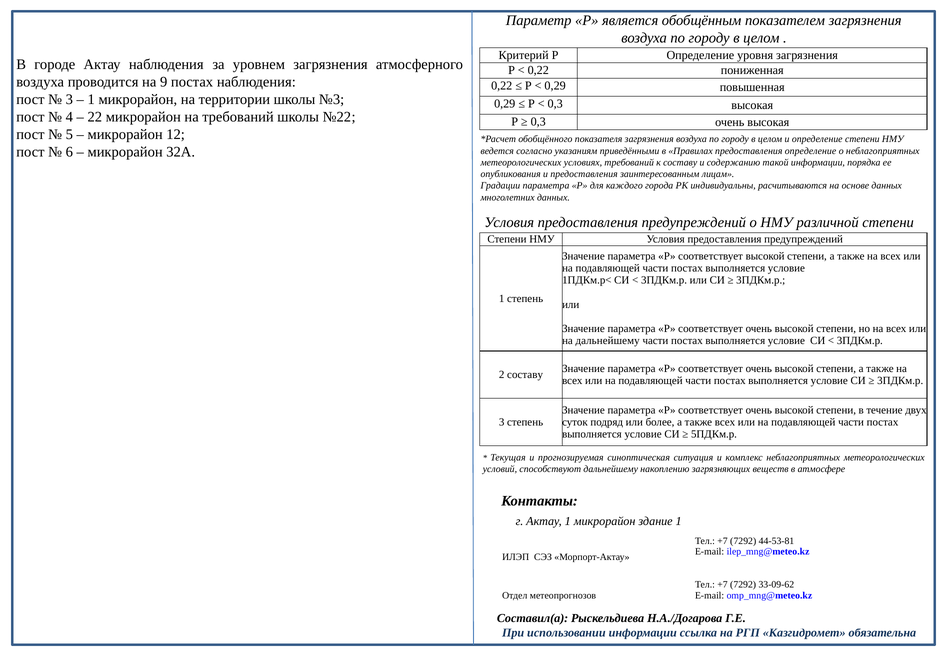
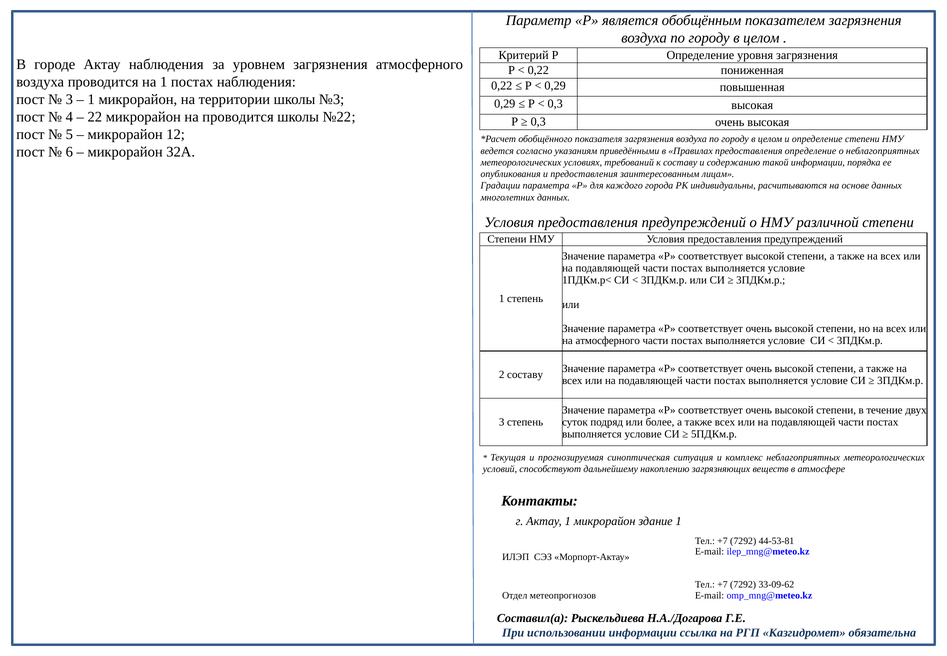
на 9: 9 -> 1
на требований: требований -> проводится
на дальнейшему: дальнейшему -> атмосферного
